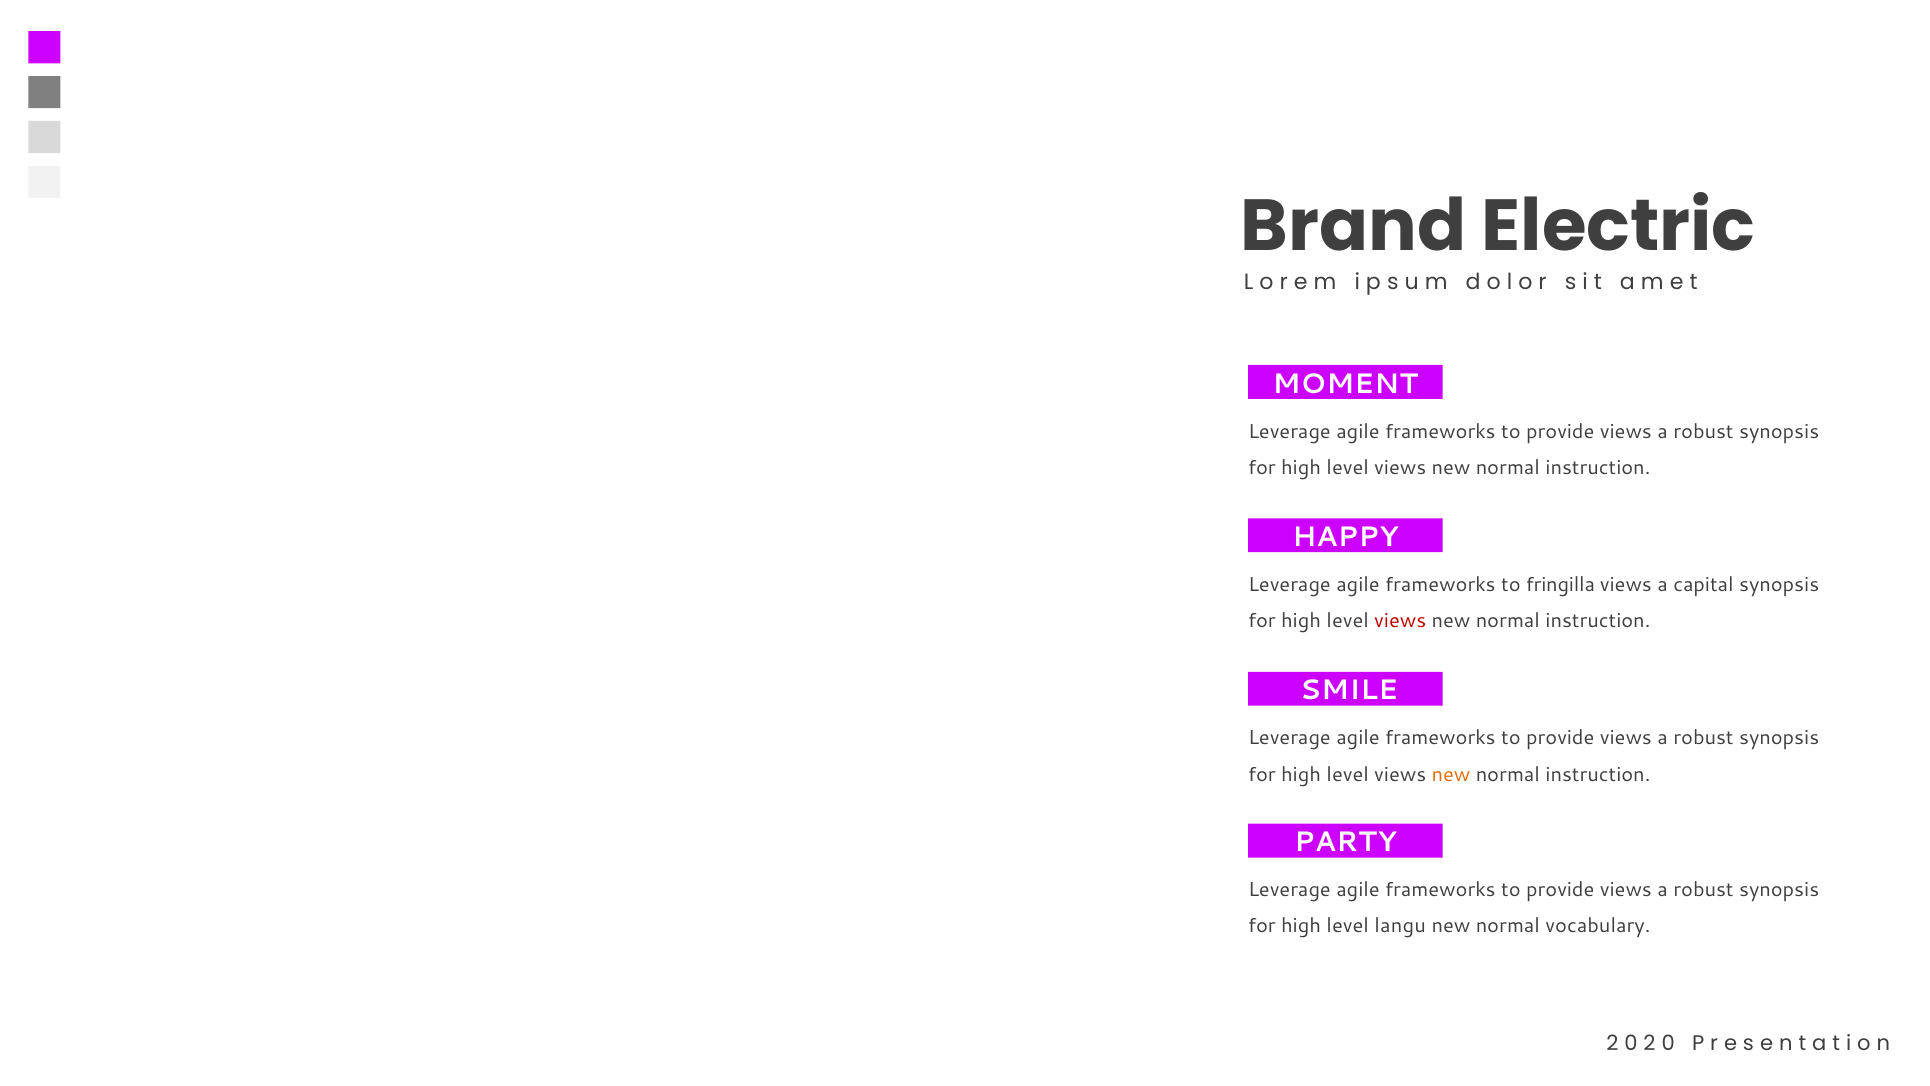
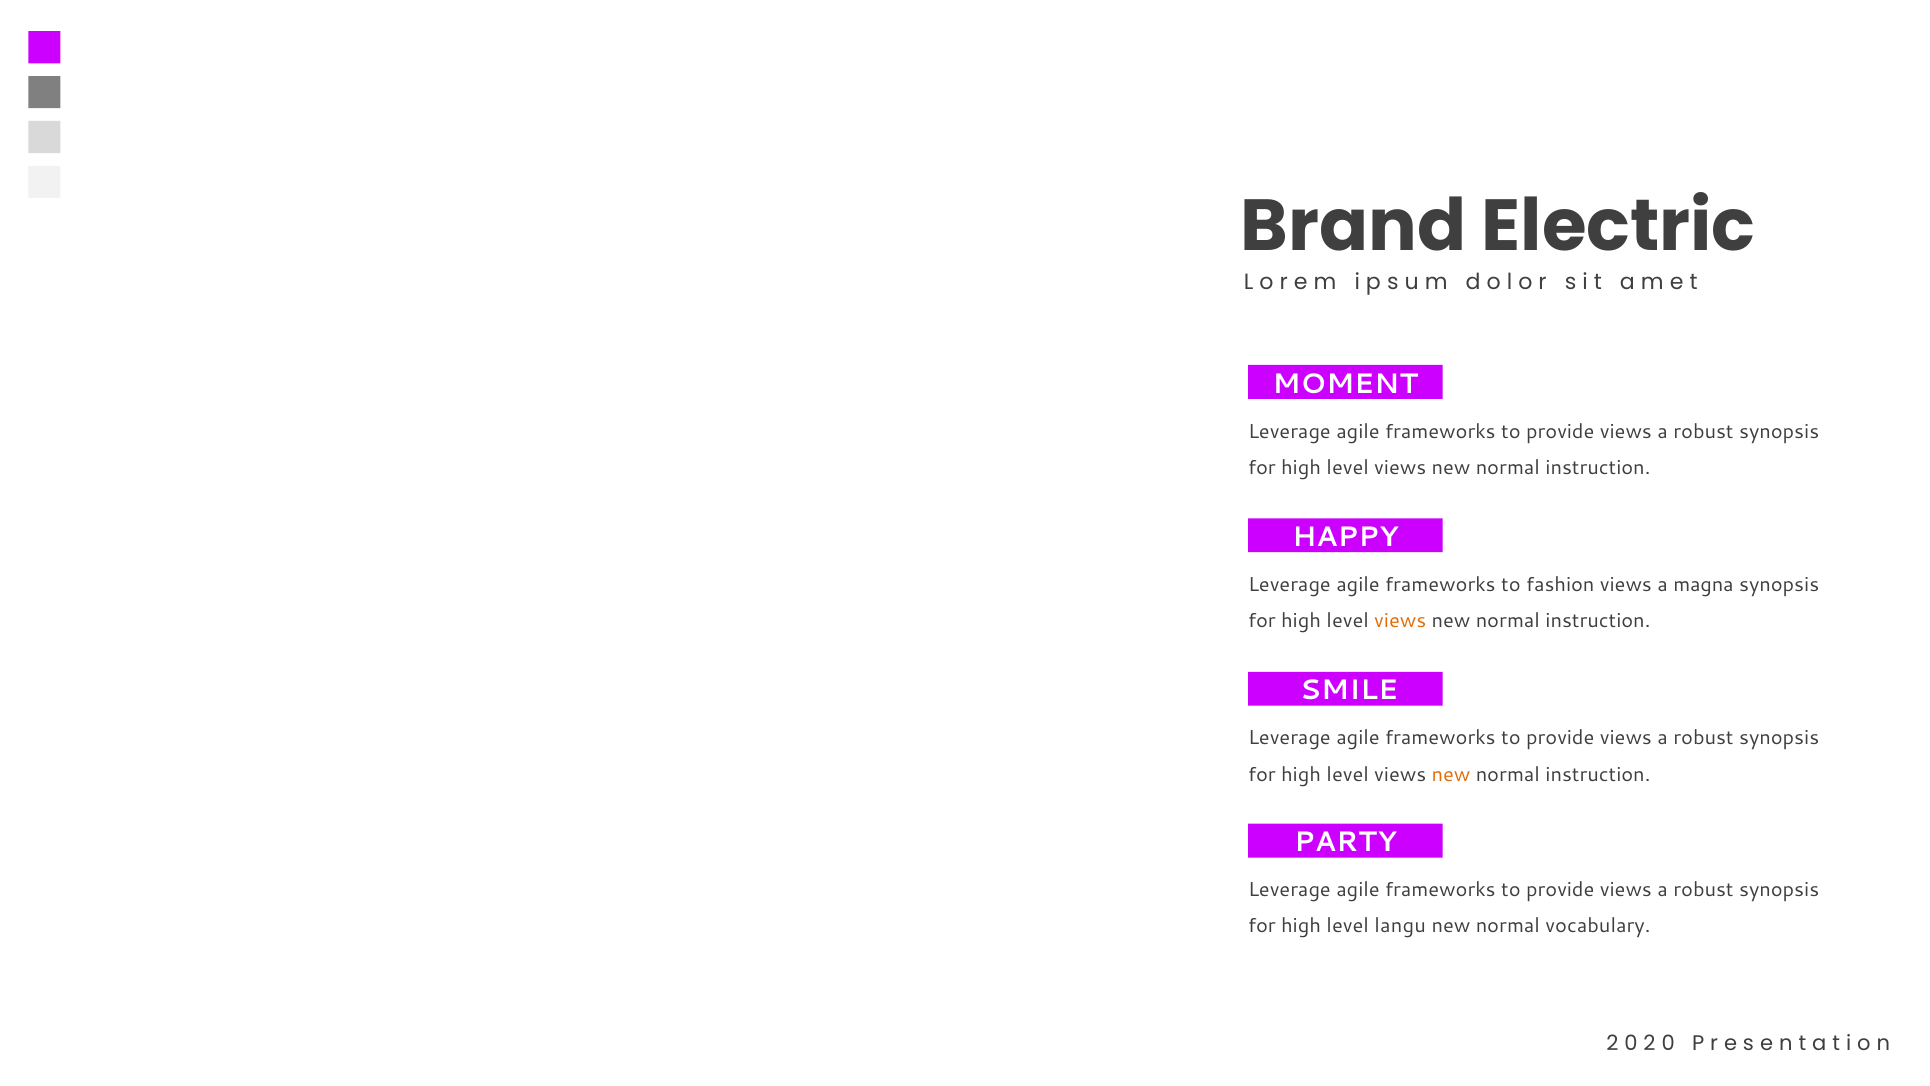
fringilla: fringilla -> fashion
capital: capital -> magna
views at (1400, 621) colour: red -> orange
